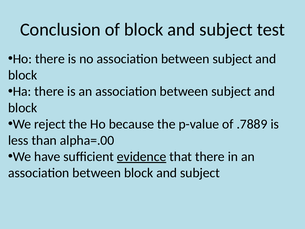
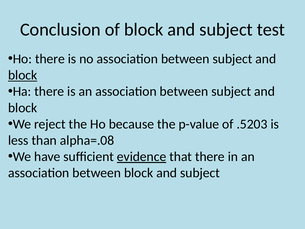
block at (23, 75) underline: none -> present
.7889: .7889 -> .5203
alpha=.00: alpha=.00 -> alpha=.08
